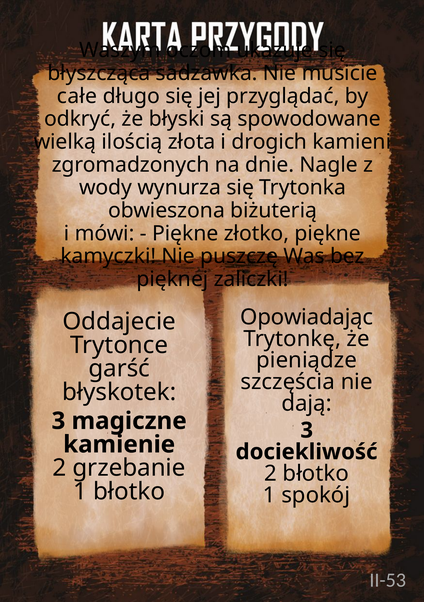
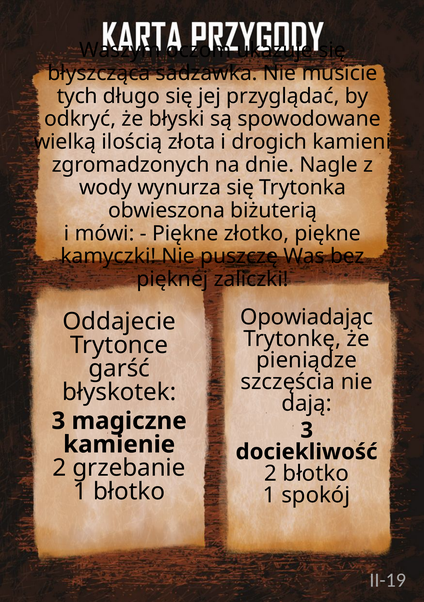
całe: całe -> tych
II-53: II-53 -> II-19
